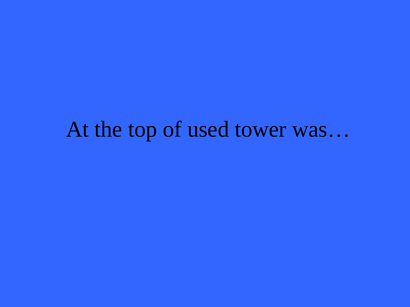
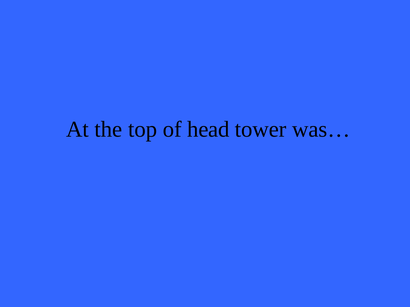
used: used -> head
